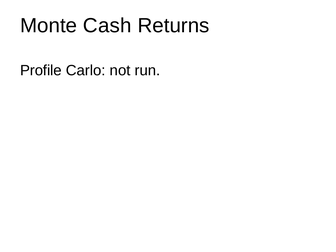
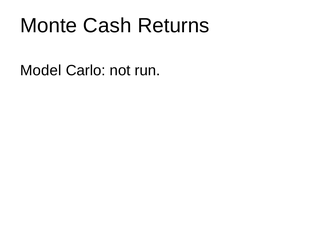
Profile: Profile -> Model
